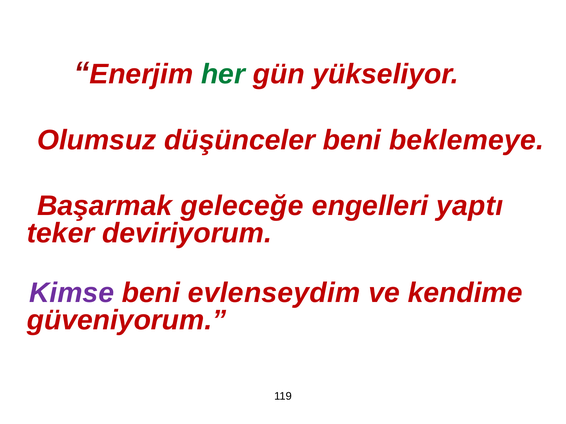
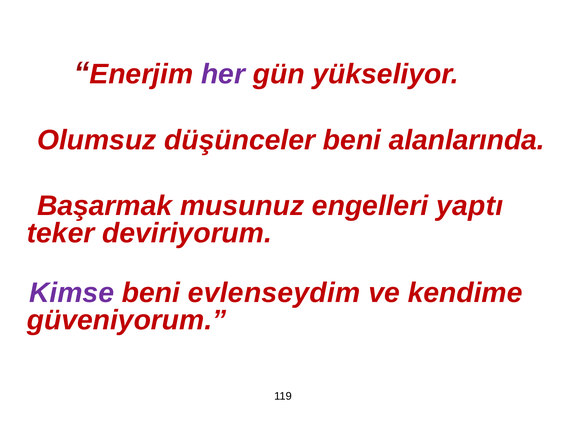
her colour: green -> purple
beklemeye: beklemeye -> alanlarında
geleceğe: geleceğe -> musunuz
